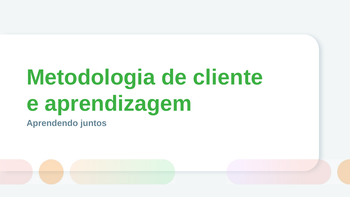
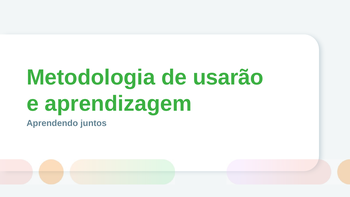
cliente: cliente -> usarão
